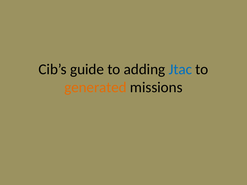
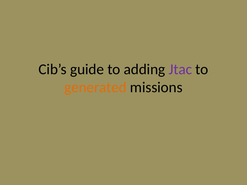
Jtac colour: blue -> purple
